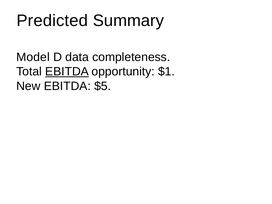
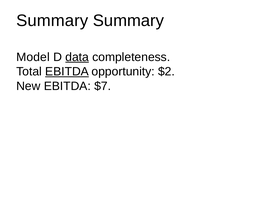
Predicted at (52, 21): Predicted -> Summary
data underline: none -> present
$1: $1 -> $2
$5: $5 -> $7
